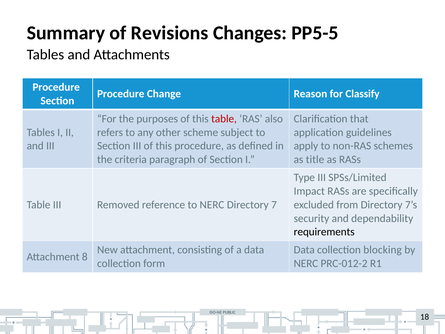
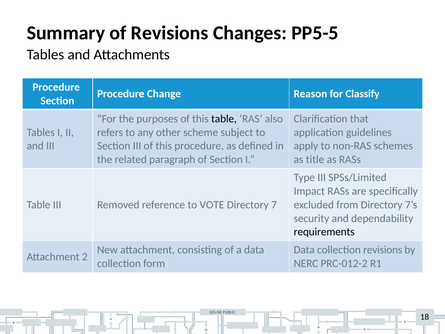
table at (224, 119) colour: red -> black
criteria: criteria -> related
to NERC: NERC -> VOTE
collection blocking: blocking -> revisions
8: 8 -> 2
